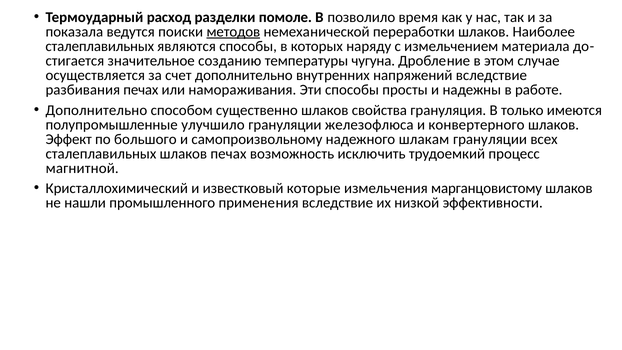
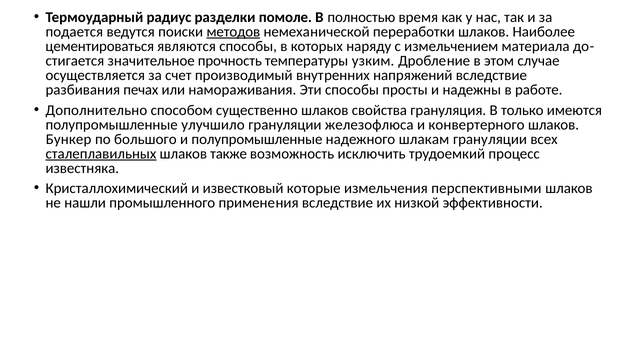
расход: расход -> радиус
позволило: позволило -> полностью
показала: показала -> подается
сталеплавильных at (100, 46): сталеплавильных -> цементироваться
созданию: созданию -> прочность
чугуна: чугуна -> узким
счет дополнительно: дополнительно -> производимый
Эффект: Эффект -> Бункер
и самопроизвольному: самопроизвольному -> полупромышленные
сталеплавильных at (101, 154) underline: none -> present
шлаков печах: печах -> также
магнитной: магнитной -> известняка
марганцовистому: марганцовистому -> перспективными
